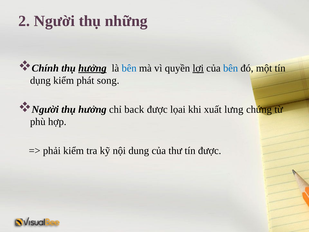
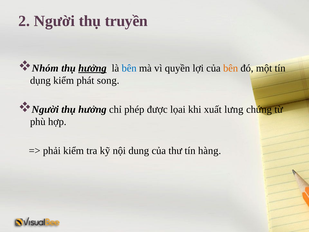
những: những -> truyền
Chính: Chính -> Nhóm
lợi underline: present -> none
bên at (231, 68) colour: blue -> orange
back: back -> phép
tín được: được -> hàng
